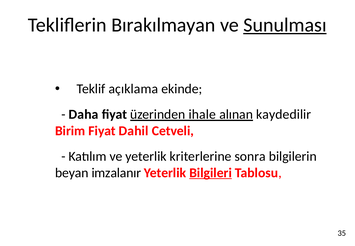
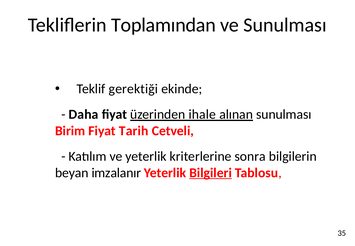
Bırakılmayan: Bırakılmayan -> Toplamından
Sunulması at (285, 25) underline: present -> none
açıklama: açıklama -> gerektiği
alınan kaydedilir: kaydedilir -> sunulması
Dahil: Dahil -> Tarih
